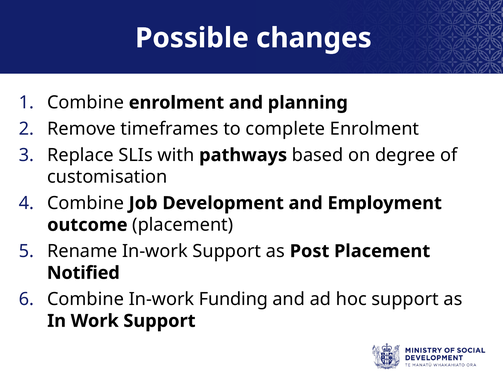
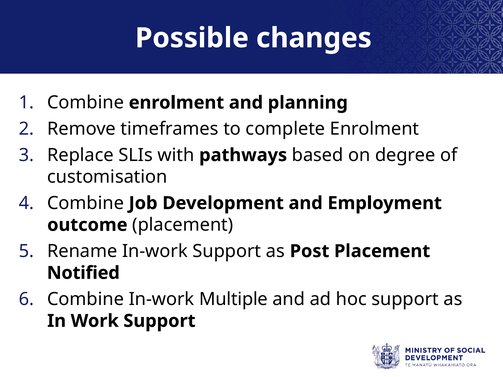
Funding: Funding -> Multiple
